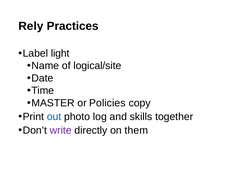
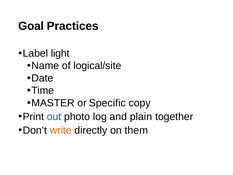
Rely: Rely -> Goal
Policies: Policies -> Specific
skills: skills -> plain
write colour: purple -> orange
